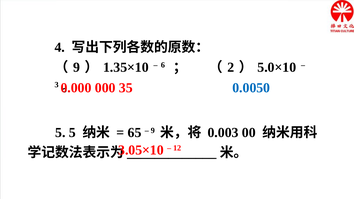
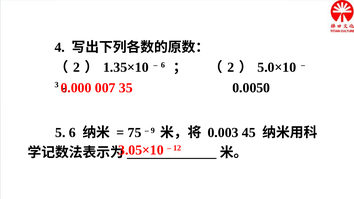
9 at (77, 67): 9 -> 2
000: 000 -> 007
0.0050 colour: blue -> black
5 5: 5 -> 6
65: 65 -> 75
00: 00 -> 45
